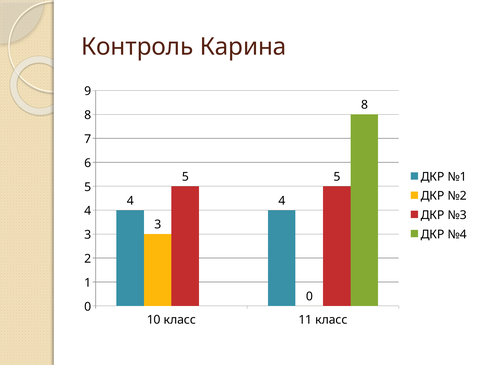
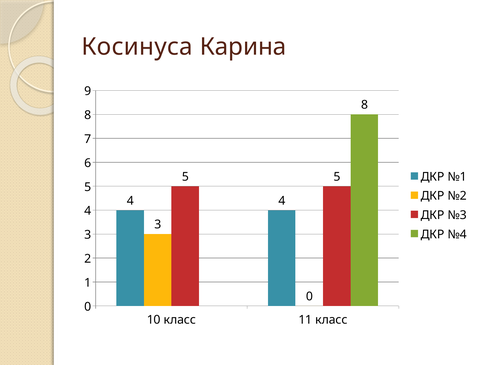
Контроль: Контроль -> Косинуса
